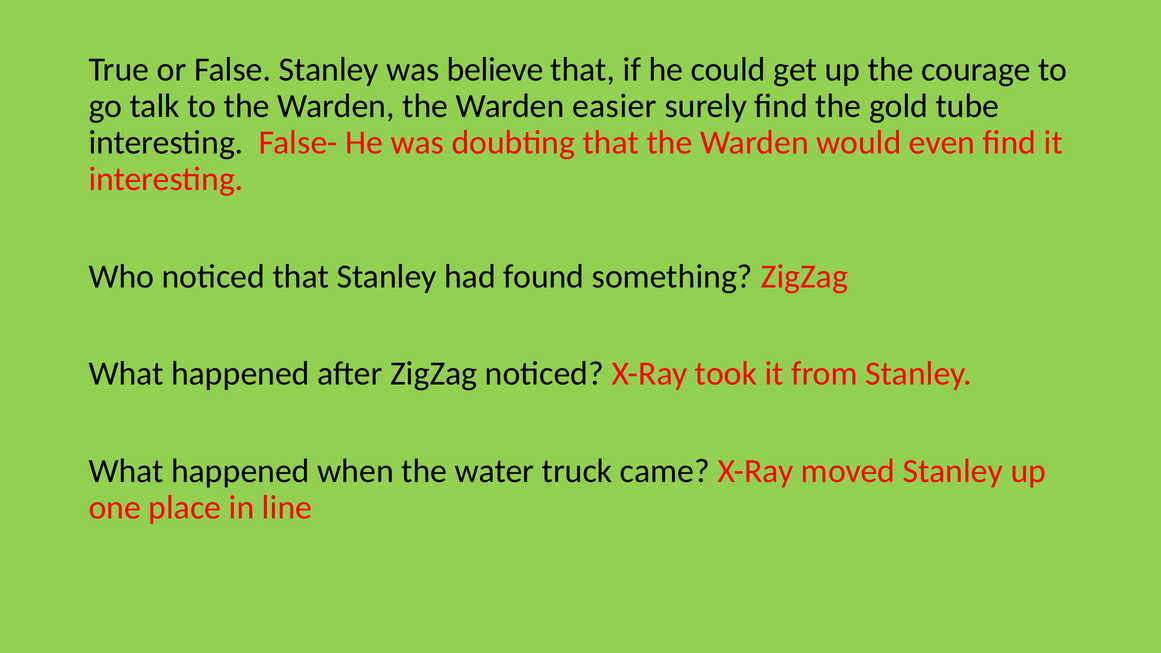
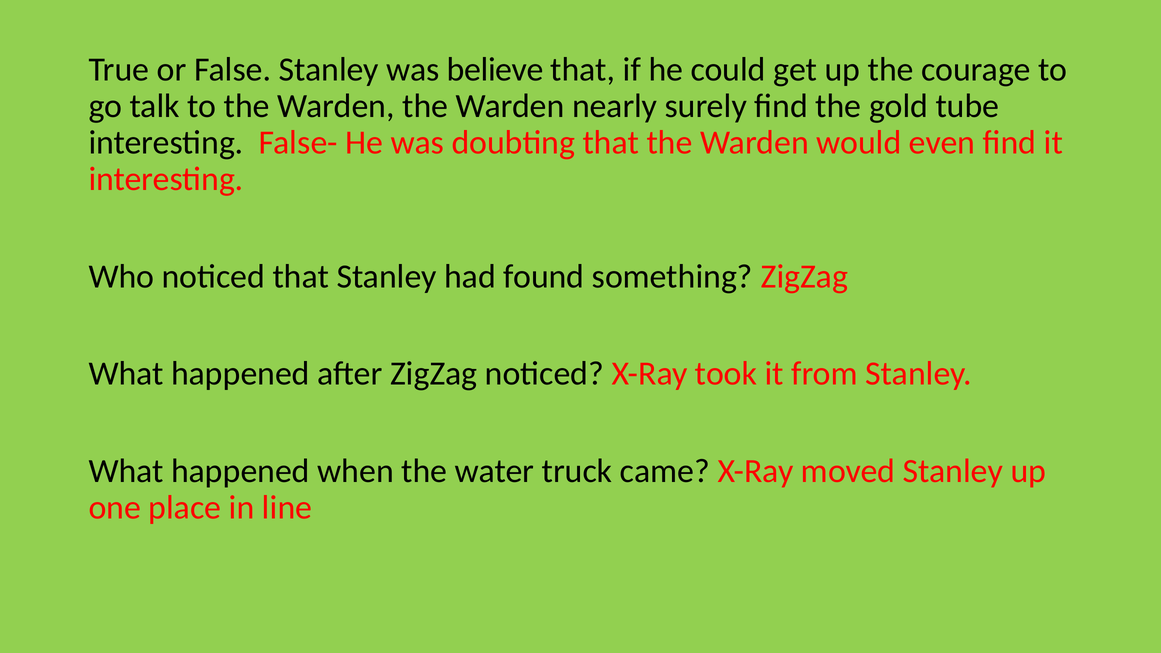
easier: easier -> nearly
